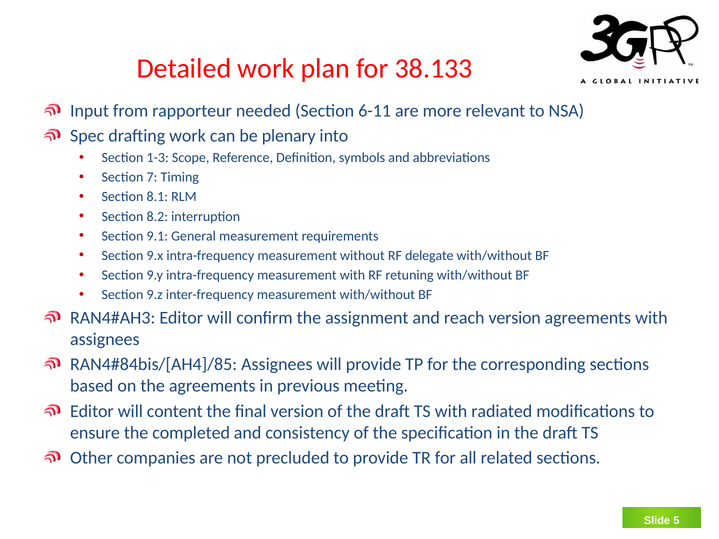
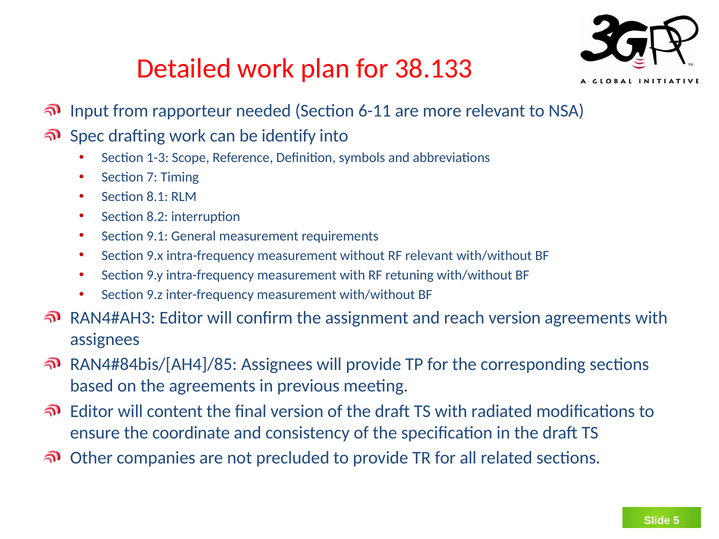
plenary: plenary -> identify
RF delegate: delegate -> relevant
completed: completed -> coordinate
